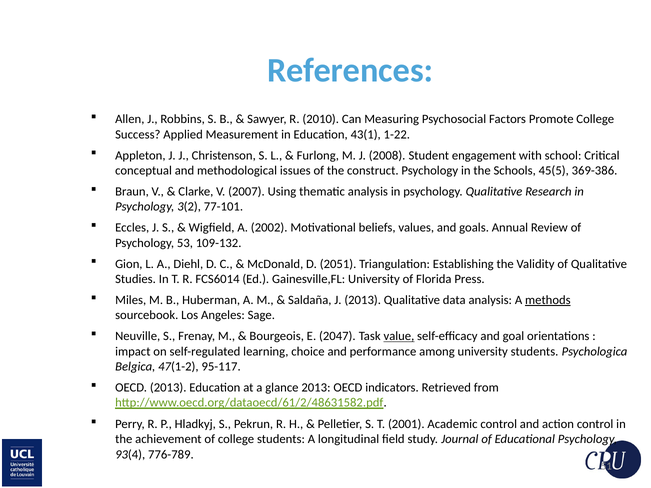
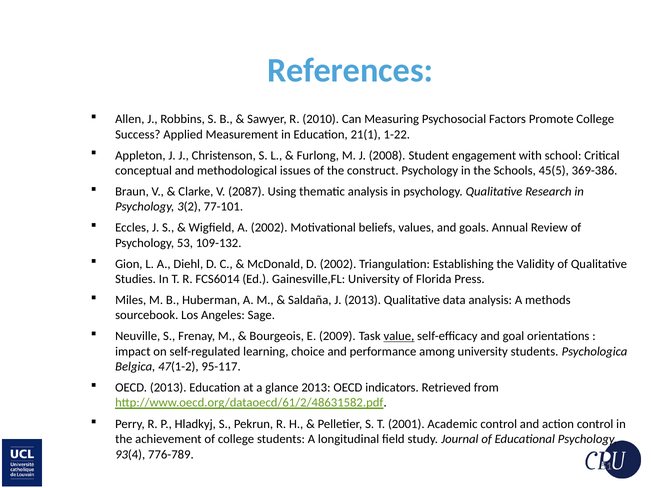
43(1: 43(1 -> 21(1
2007: 2007 -> 2087
D 2051: 2051 -> 2002
methods underline: present -> none
2047: 2047 -> 2009
